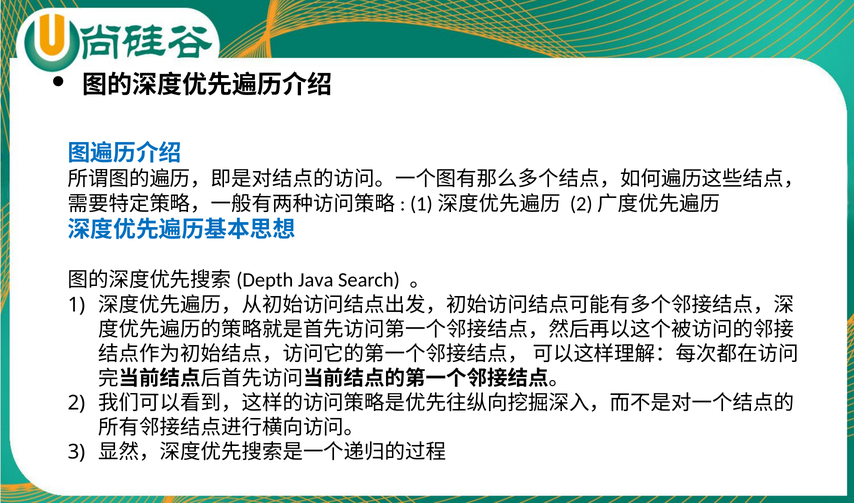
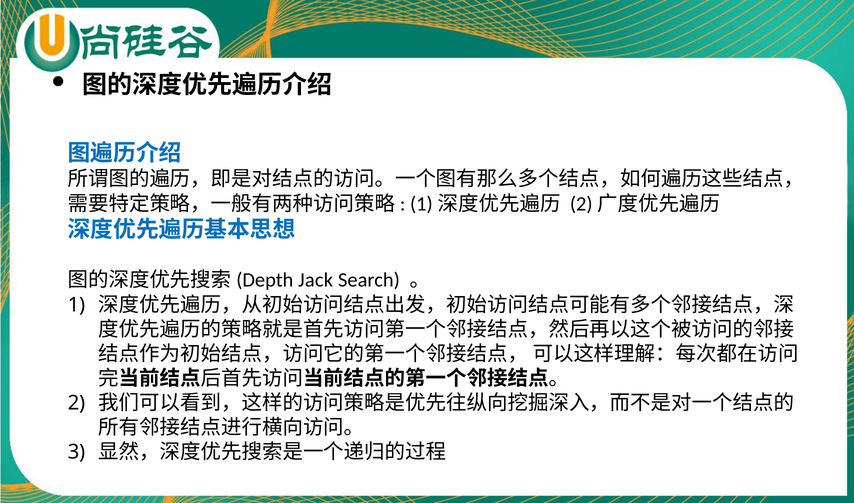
Java: Java -> Jack
